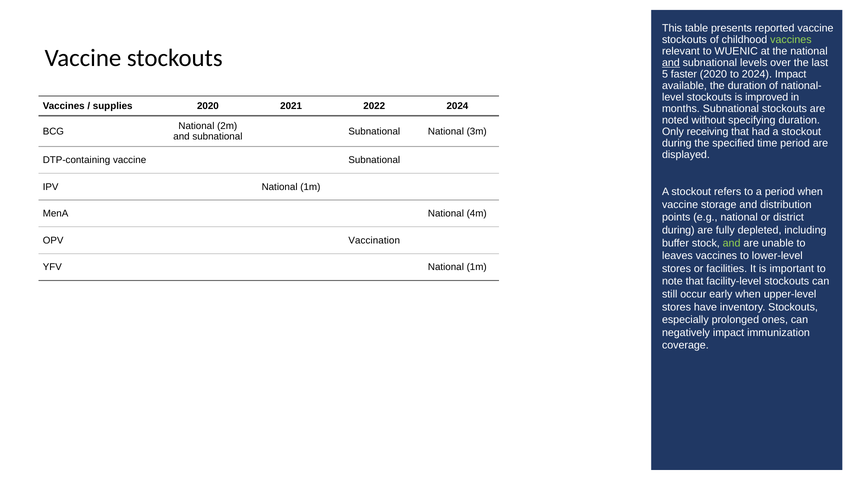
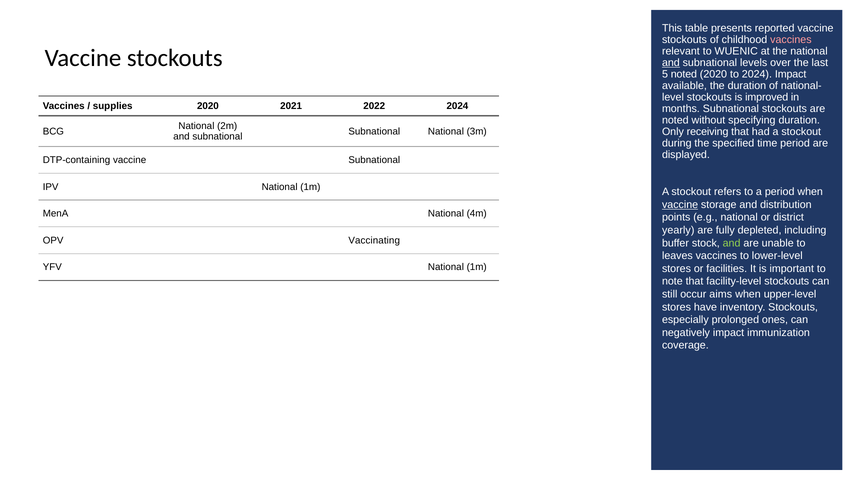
vaccines at (791, 40) colour: light green -> pink
5 faster: faster -> noted
vaccine at (680, 205) underline: none -> present
during at (678, 230): during -> yearly
Vaccination: Vaccination -> Vaccinating
early: early -> aims
